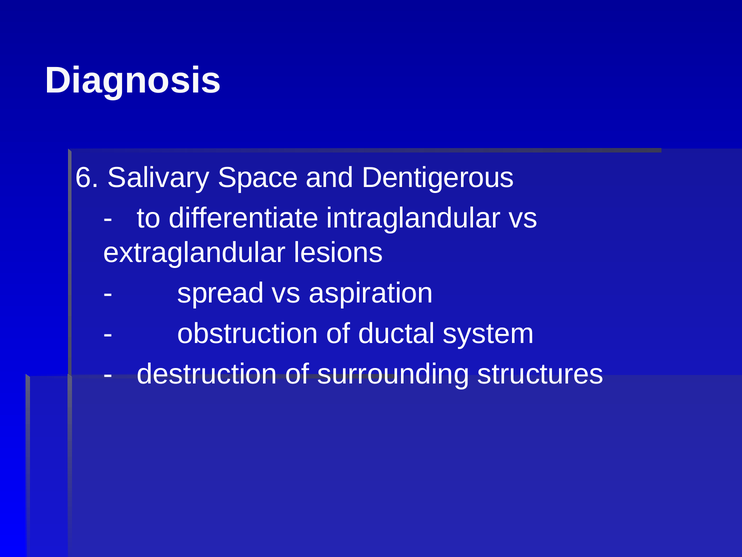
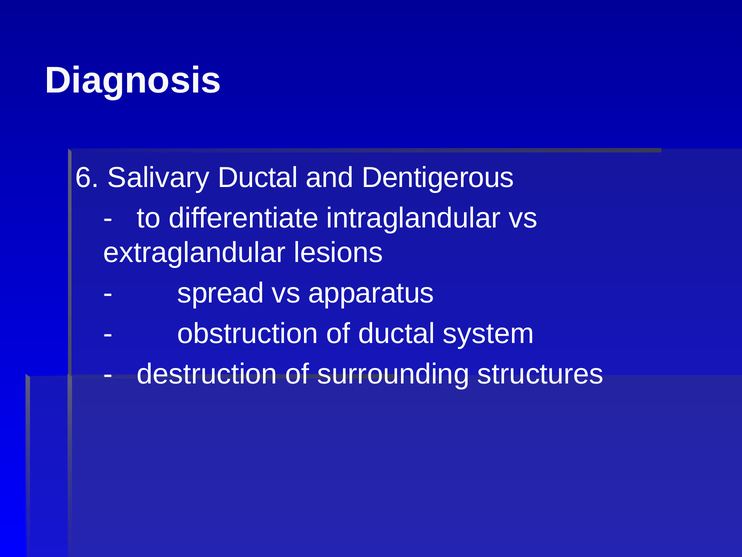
Salivary Space: Space -> Ductal
aspiration: aspiration -> apparatus
